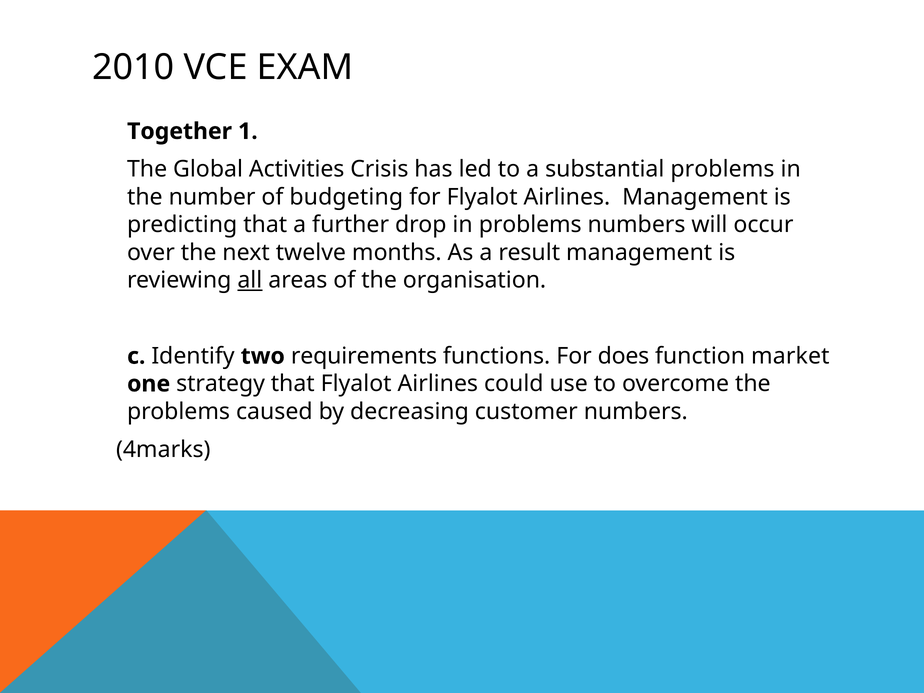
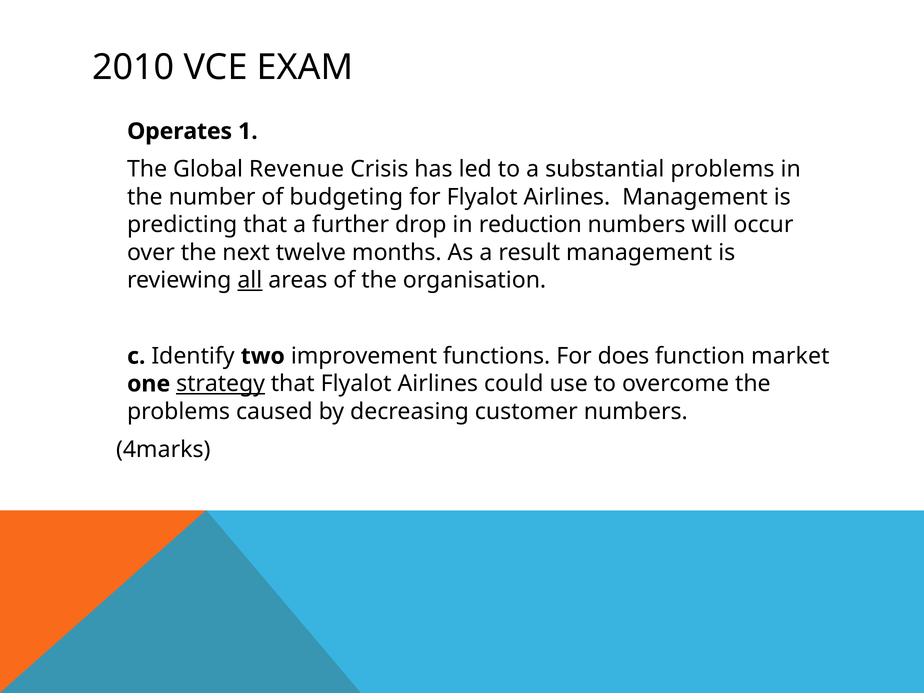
Together: Together -> Operates
Activities: Activities -> Revenue
in problems: problems -> reduction
requirements: requirements -> improvement
strategy underline: none -> present
